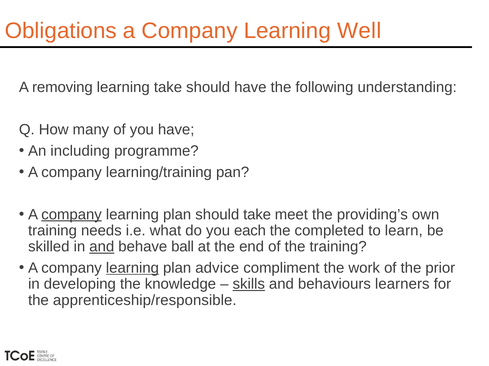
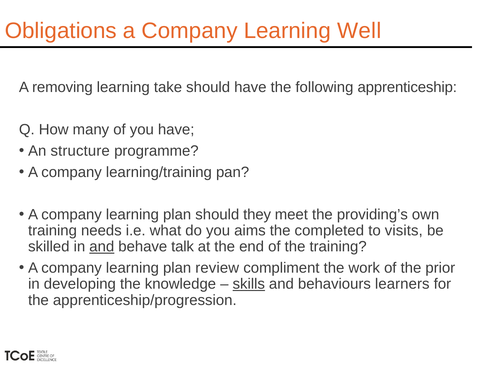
understanding: understanding -> apprenticeship
including: including -> structure
company at (72, 215) underline: present -> none
should take: take -> they
each: each -> aims
learn: learn -> visits
ball: ball -> talk
learning at (132, 268) underline: present -> none
advice: advice -> review
apprenticeship/responsible: apprenticeship/responsible -> apprenticeship/progression
